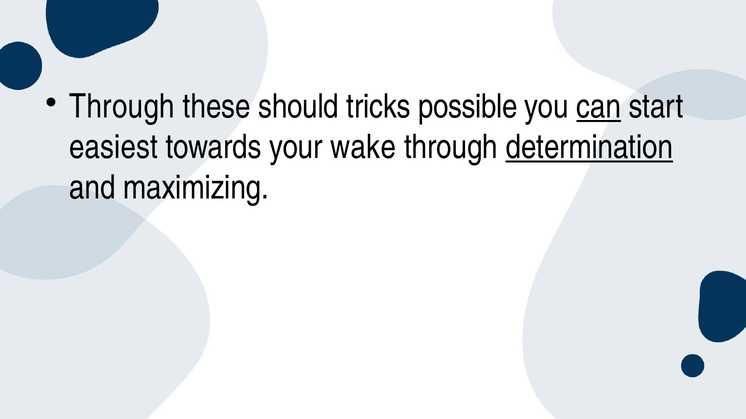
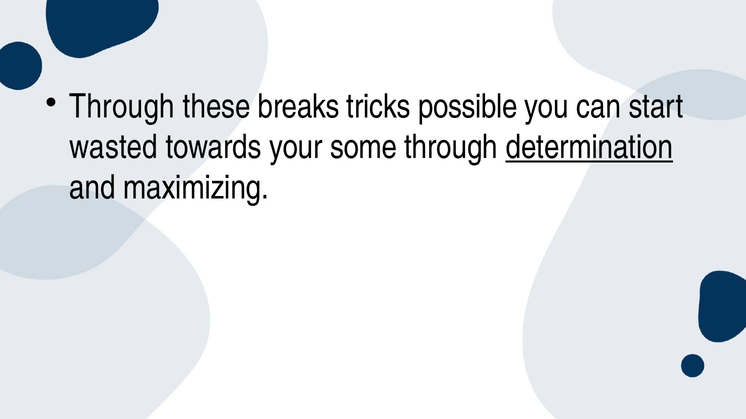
should: should -> breaks
can underline: present -> none
easiest: easiest -> wasted
wake: wake -> some
